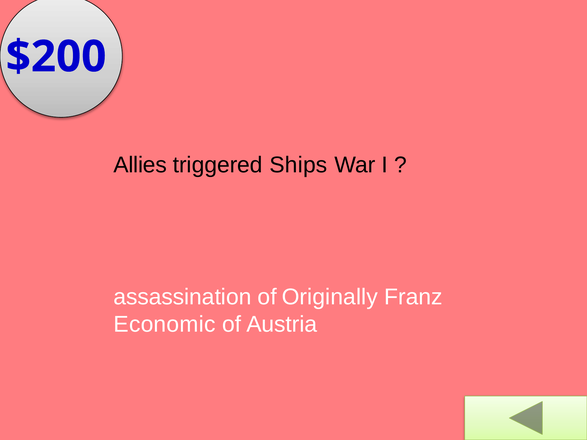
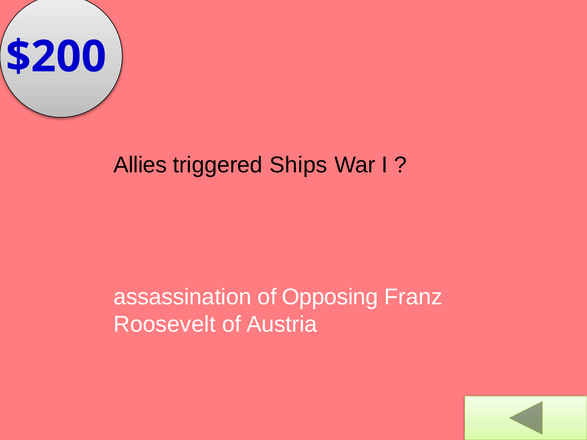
Originally: Originally -> Opposing
Economic: Economic -> Roosevelt
